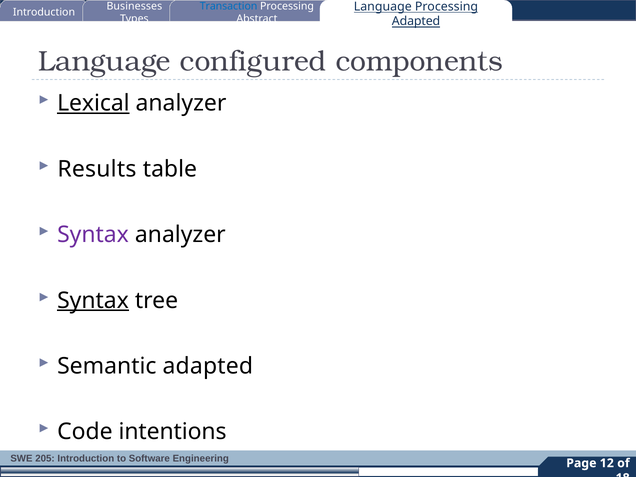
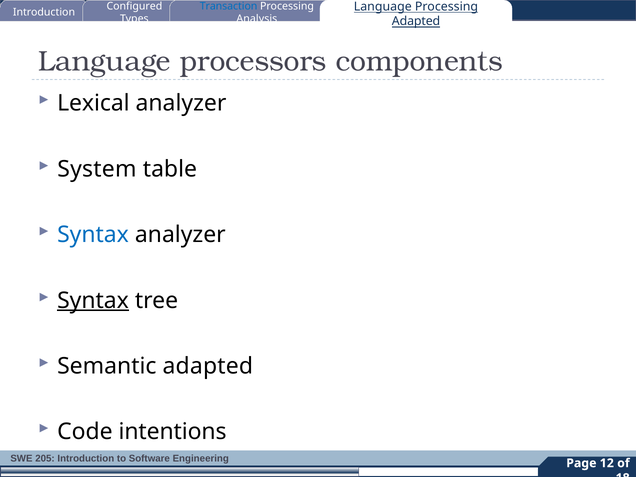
Businesses: Businesses -> Configured
Abstract: Abstract -> Analysis
configured: configured -> processors
Lexical underline: present -> none
Results: Results -> System
Syntax at (93, 235) colour: purple -> blue
